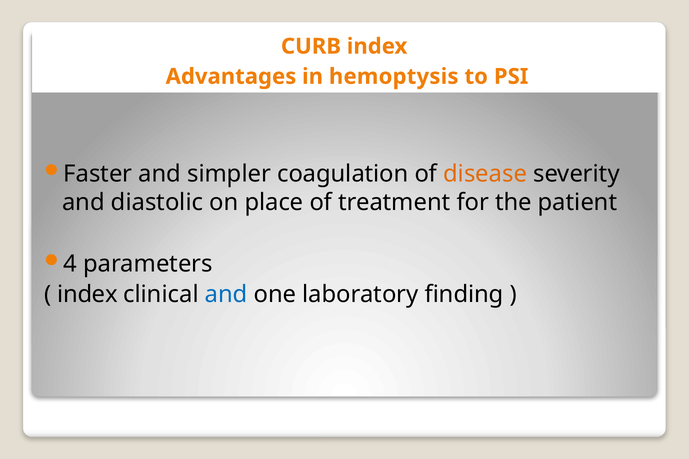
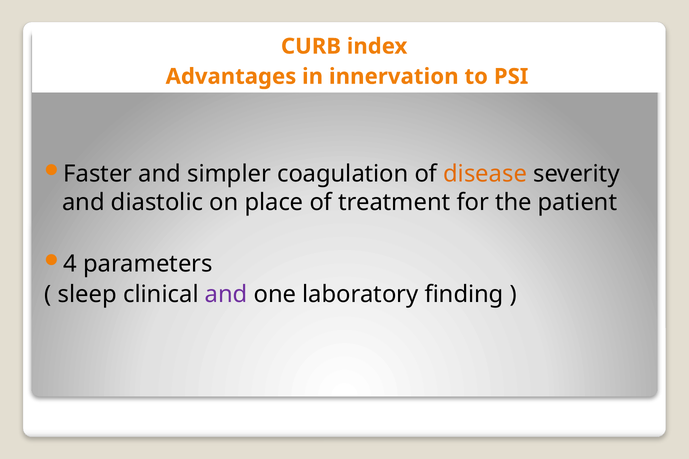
hemoptysis: hemoptysis -> innervation
index at (87, 295): index -> sleep
and at (226, 295) colour: blue -> purple
